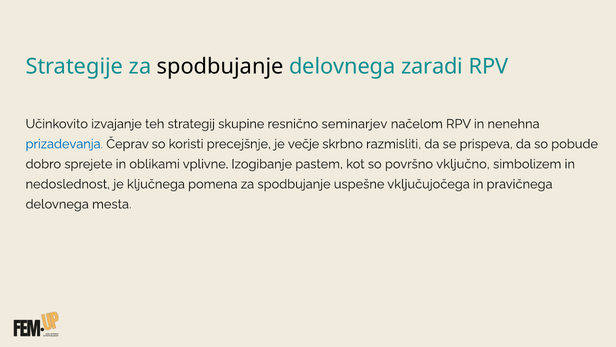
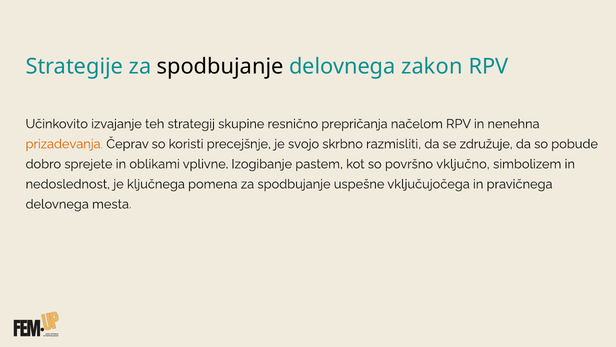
zaradi: zaradi -> zakon
seminarjev: seminarjev -> prepričanja
prizadevanja colour: blue -> orange
večje: večje -> svojo
prispeva: prispeva -> združuje
